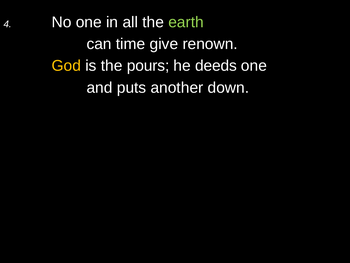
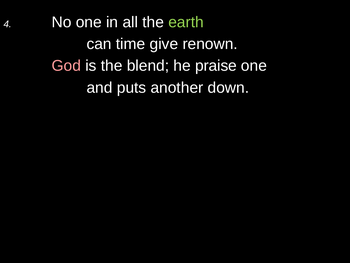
God colour: yellow -> pink
pours: pours -> blend
deeds: deeds -> praise
